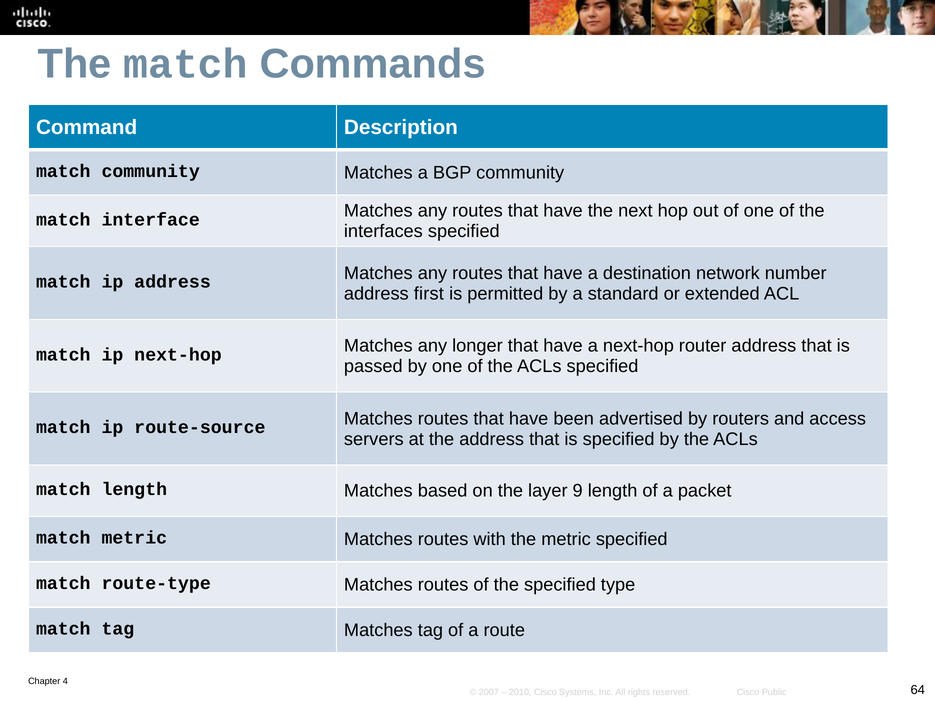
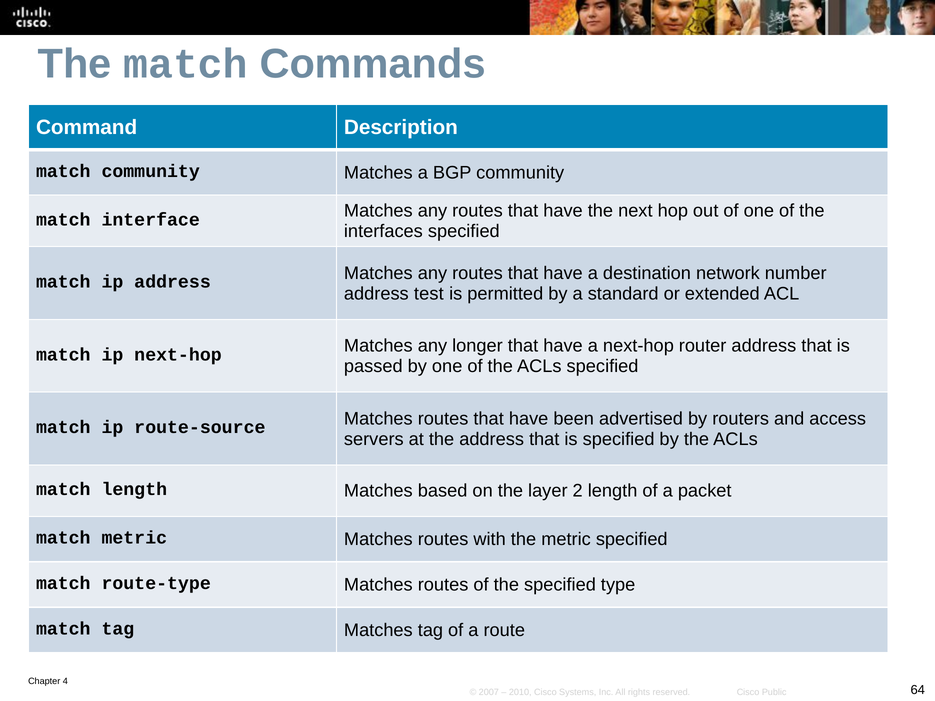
first: first -> test
9: 9 -> 2
